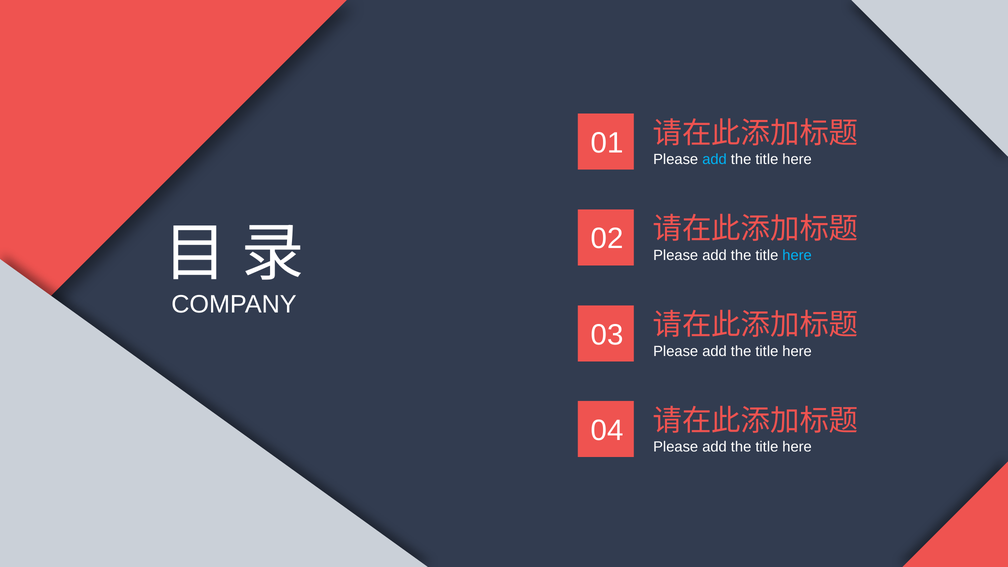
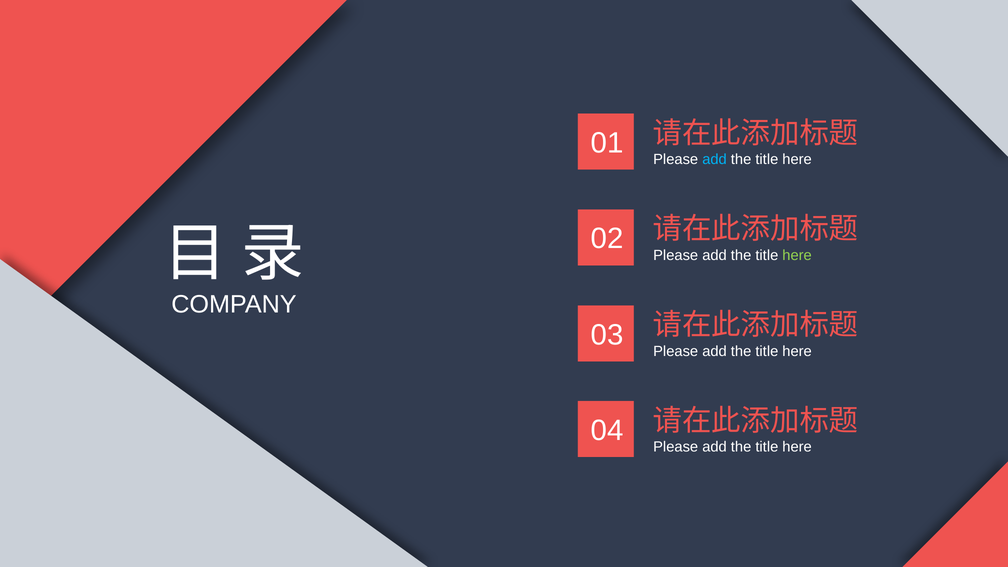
here at (797, 255) colour: light blue -> light green
